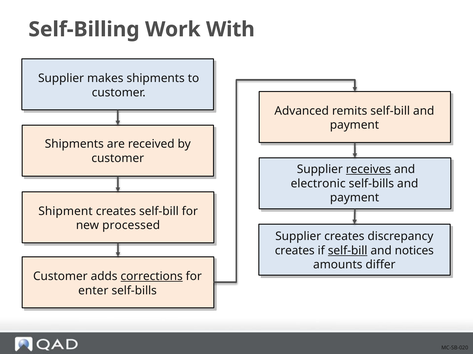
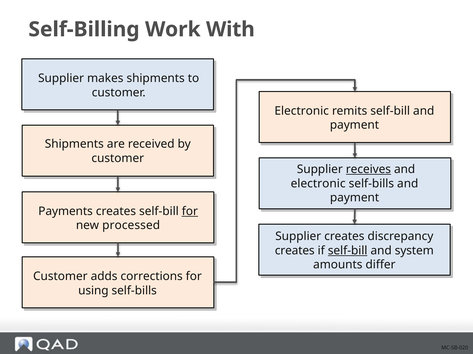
Advanced at (302, 111): Advanced -> Electronic
Shipment: Shipment -> Payments
for at (190, 212) underline: none -> present
notices: notices -> system
corrections underline: present -> none
enter: enter -> using
